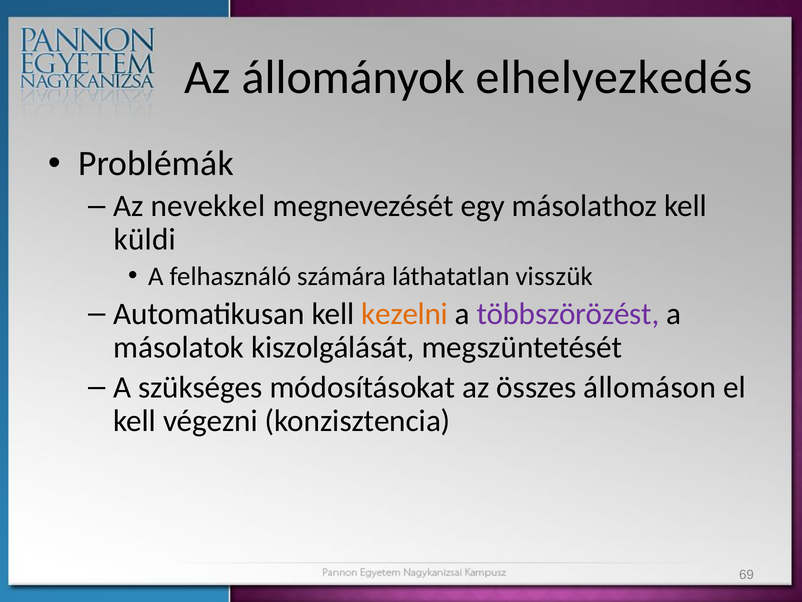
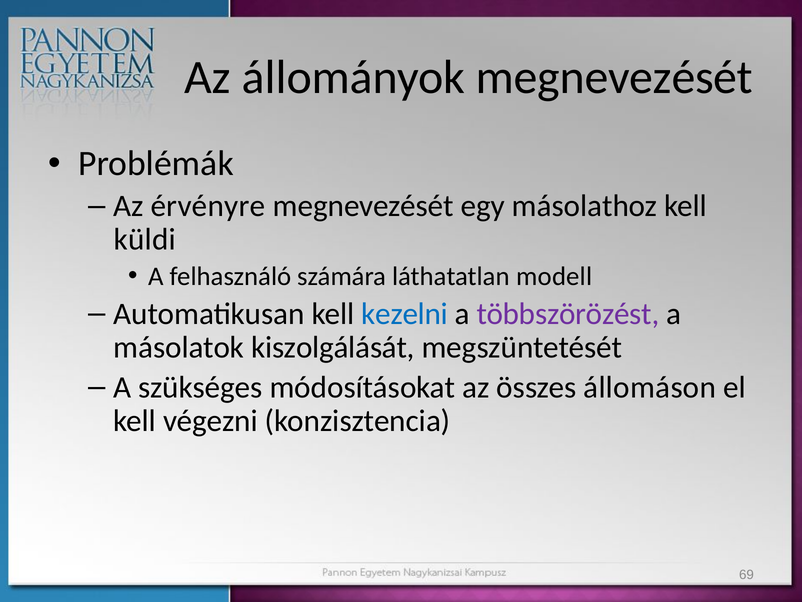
állományok elhelyezkedés: elhelyezkedés -> megnevezését
nevekkel: nevekkel -> érvényre
visszük: visszük -> modell
kezelni colour: orange -> blue
